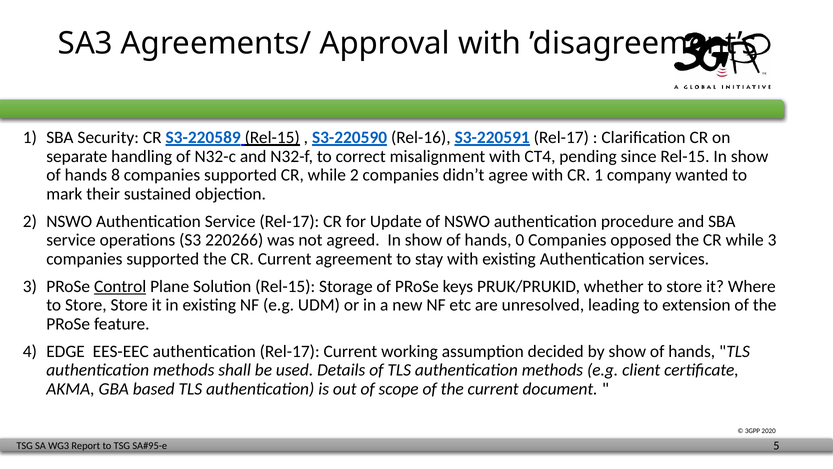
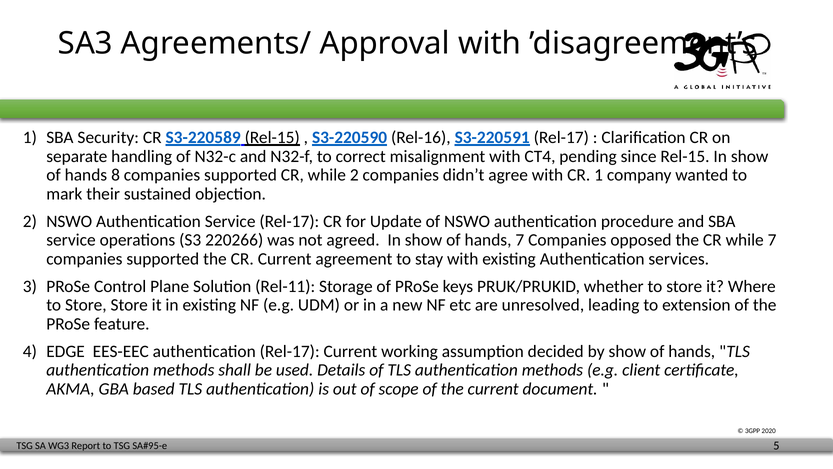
hands 0: 0 -> 7
while 3: 3 -> 7
Control underline: present -> none
Solution Rel-15: Rel-15 -> Rel-11
